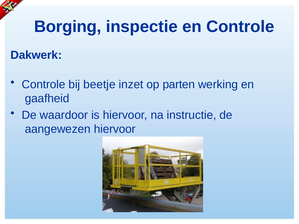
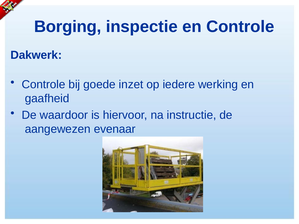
beetje: beetje -> goede
parten: parten -> iedere
aangewezen hiervoor: hiervoor -> evenaar
